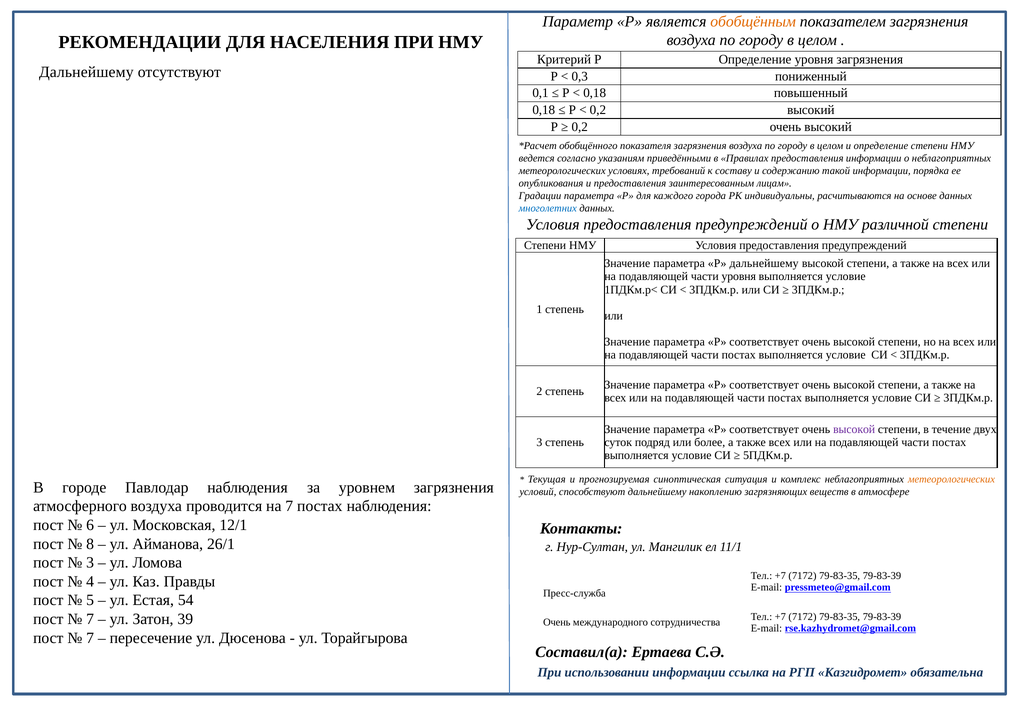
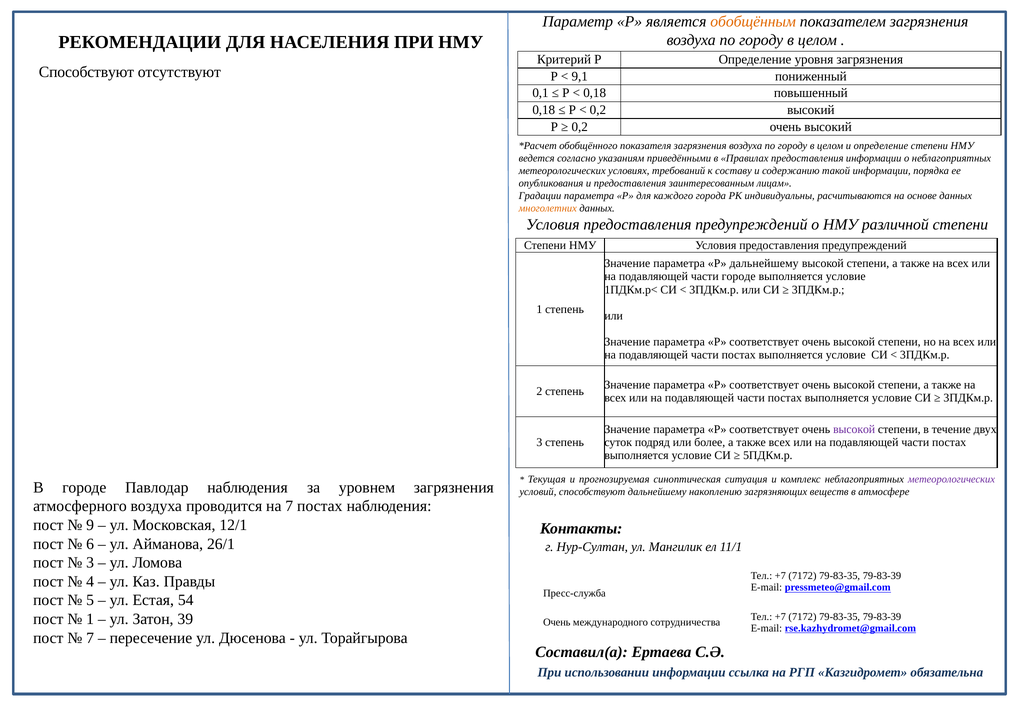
Дальнейшему at (86, 72): Дальнейшему -> Способствуют
0,3: 0,3 -> 9,1
многолетних colour: blue -> orange
части уровня: уровня -> городе
метеорологических at (951, 479) colour: orange -> purple
6: 6 -> 9
8: 8 -> 6
7 at (90, 619): 7 -> 1
